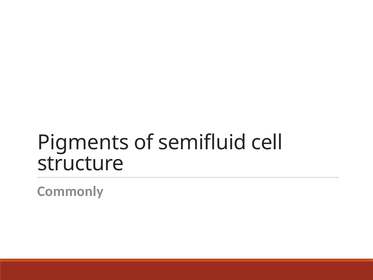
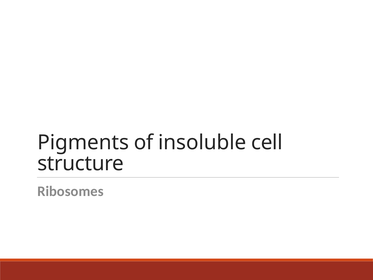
semifluid: semifluid -> insoluble
Commonly: Commonly -> Ribosomes
